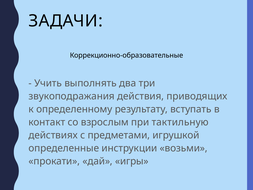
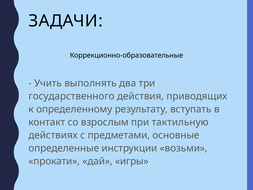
звукоподражания: звукоподражания -> государственного
игрушкой: игрушкой -> основные
